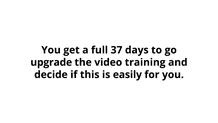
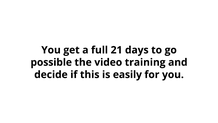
37: 37 -> 21
upgrade: upgrade -> possible
